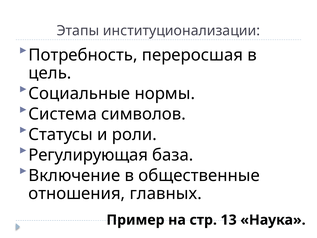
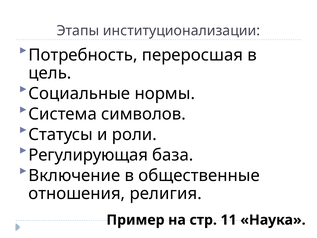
главных: главных -> религия
13: 13 -> 11
